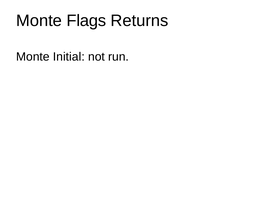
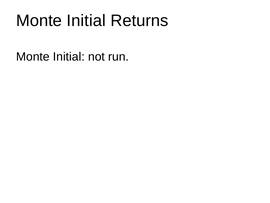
Flags at (86, 20): Flags -> Initial
